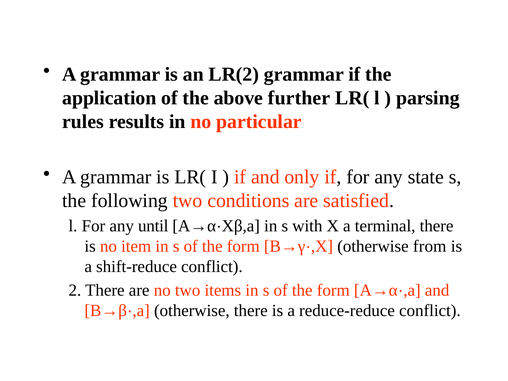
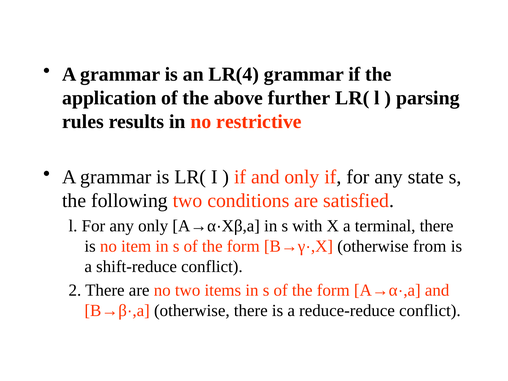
LR(2: LR(2 -> LR(4
particular: particular -> restrictive
any until: until -> only
